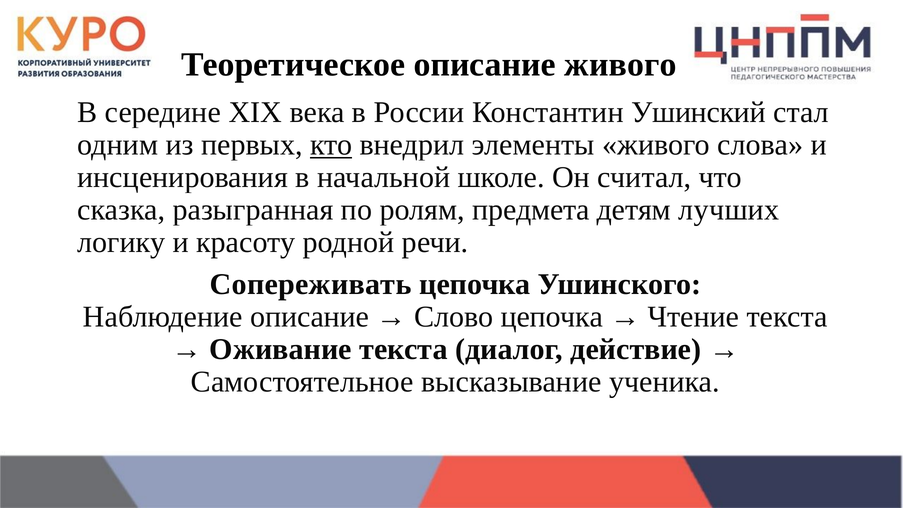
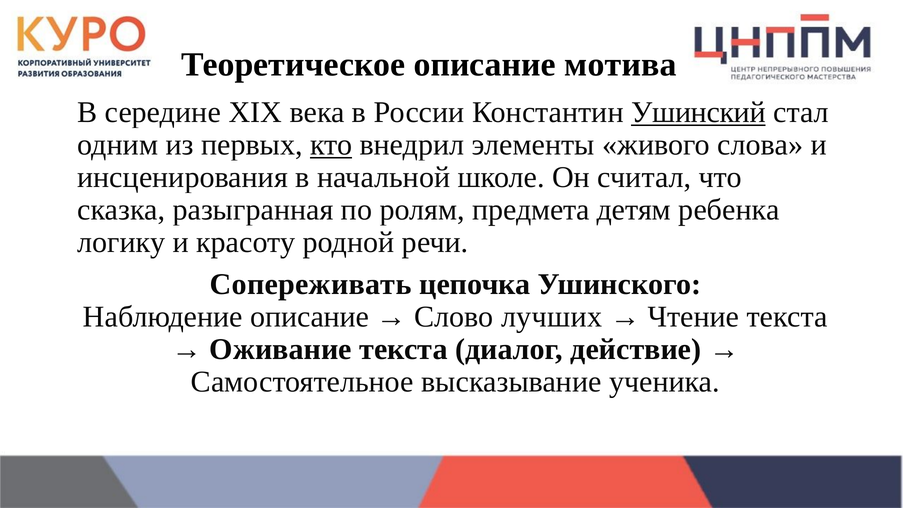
описание живого: живого -> мотива
Ушинский underline: none -> present
лучших: лучших -> ребенка
Слово цепочка: цепочка -> лучших
